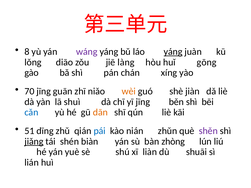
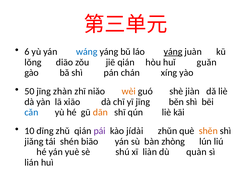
8: 8 -> 6
wáng colour: purple -> blue
jiē làng: làng -> qián
gōng: gōng -> guǎn
70: 70 -> 50
guān: guān -> zhàn
shuì: shuì -> xiāo
51: 51 -> 10
pái colour: blue -> purple
nián: nián -> jídài
shěn colour: purple -> orange
jiǎng underline: present -> none
biàn: biàn -> biāo
shuāi: shuāi -> quàn
